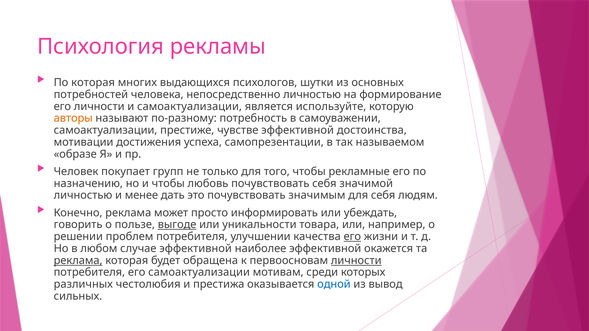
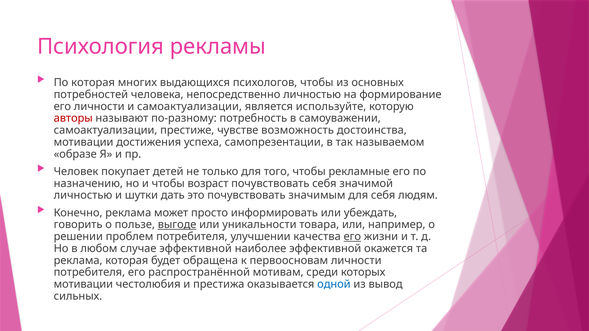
психологов шутки: шутки -> чтобы
авторы colour: orange -> red
чувстве эффективной: эффективной -> возможность
групп: групп -> детей
любовь: любовь -> возраст
менее: менее -> шутки
реклама at (78, 261) underline: present -> none
личности at (356, 261) underline: present -> none
его самоактуализации: самоактуализации -> распространённой
различных at (83, 285): различных -> мотивации
